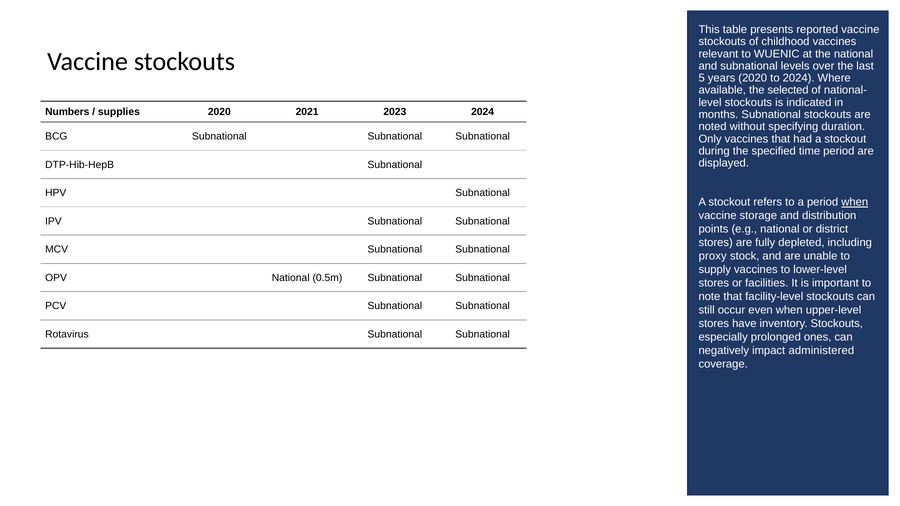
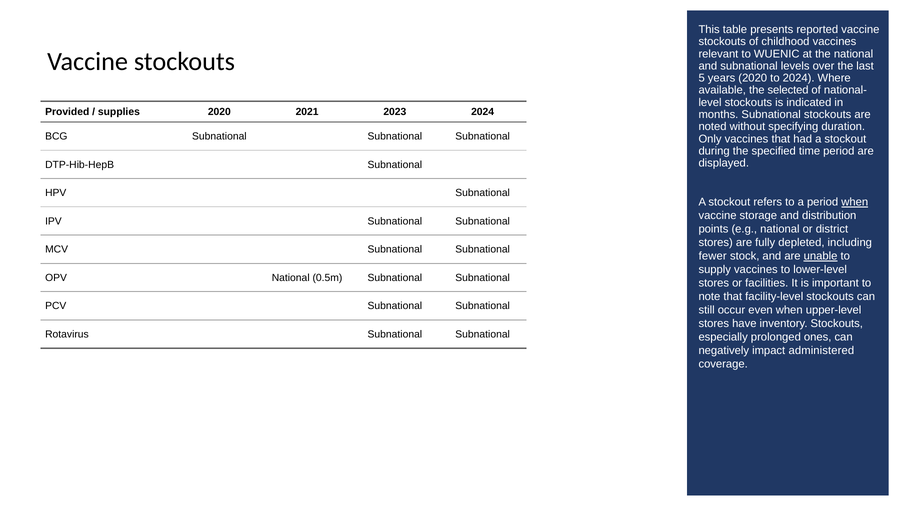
Numbers: Numbers -> Provided
proxy: proxy -> fewer
unable underline: none -> present
